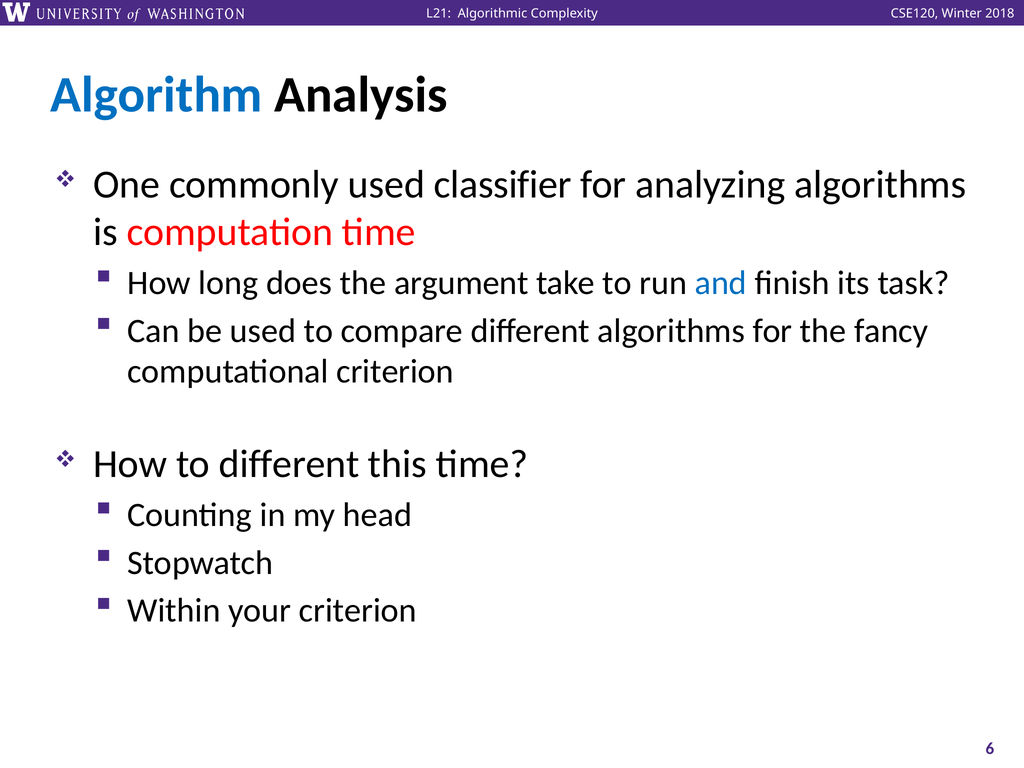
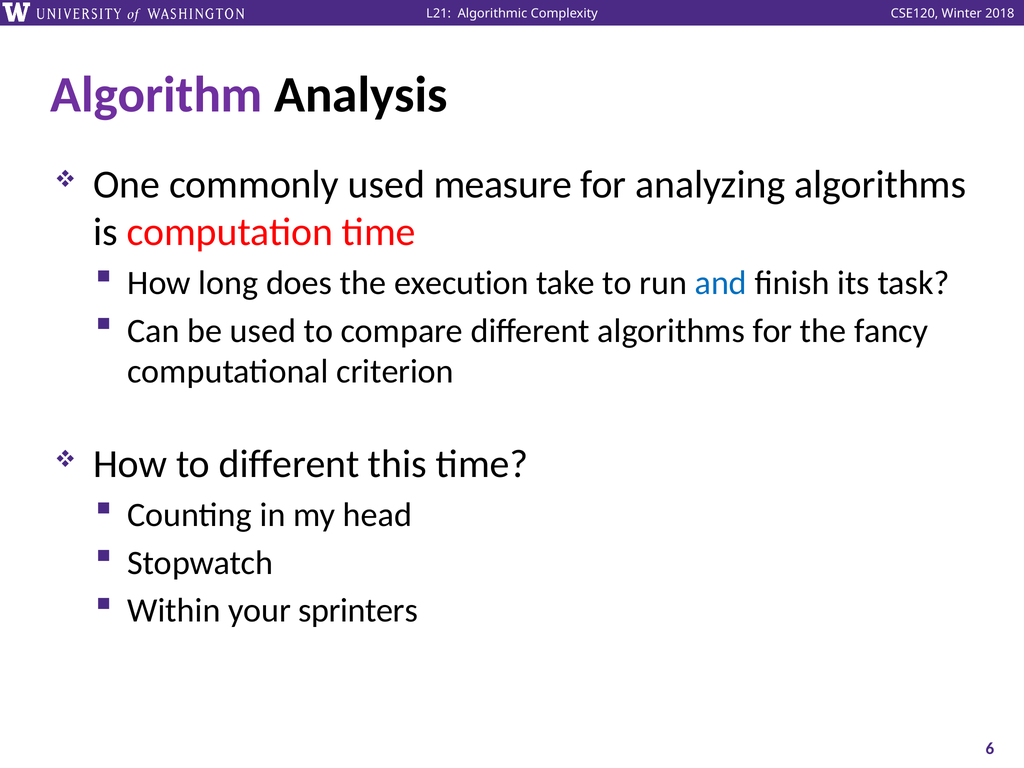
Algorithm colour: blue -> purple
classifier: classifier -> measure
argument: argument -> execution
your criterion: criterion -> sprinters
